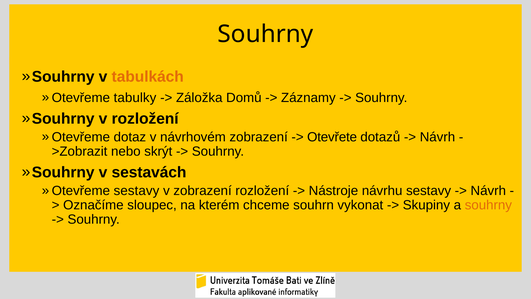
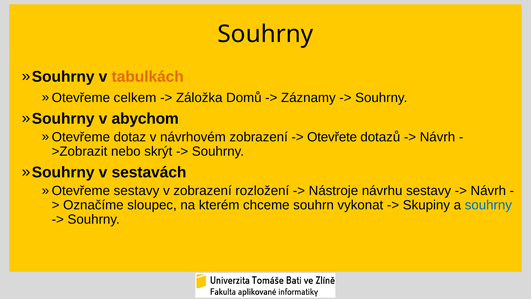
tabulky: tabulky -> celkem
v rozložení: rozložení -> abychom
souhrny at (488, 205) colour: orange -> blue
